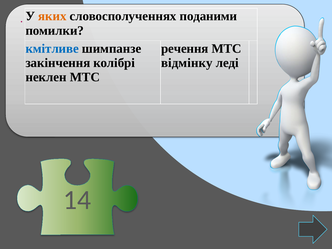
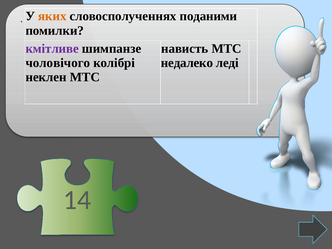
кмітливе colour: blue -> purple
речення: речення -> нависть
закінчення: закінчення -> чоловічого
відмінку: відмінку -> недалеко
